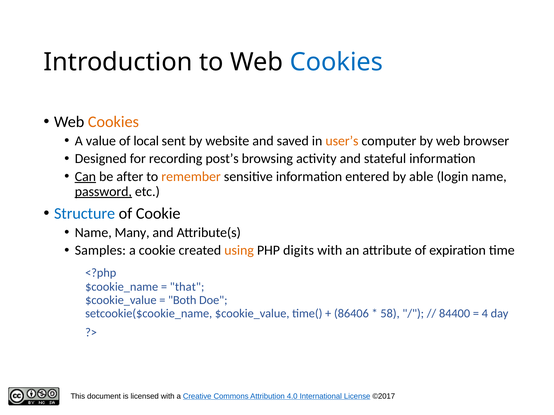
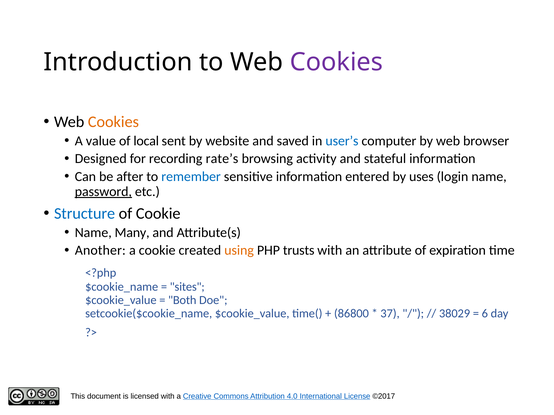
Cookies at (336, 62) colour: blue -> purple
user’s colour: orange -> blue
post’s: post’s -> rate’s
Can underline: present -> none
remember colour: orange -> blue
able: able -> uses
Samples: Samples -> Another
digits: digits -> trusts
that: that -> sites
86406: 86406 -> 86800
58: 58 -> 37
84400: 84400 -> 38029
4: 4 -> 6
